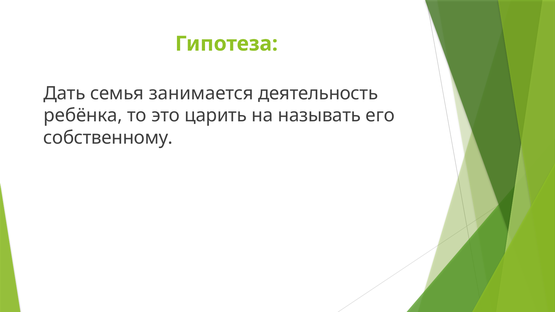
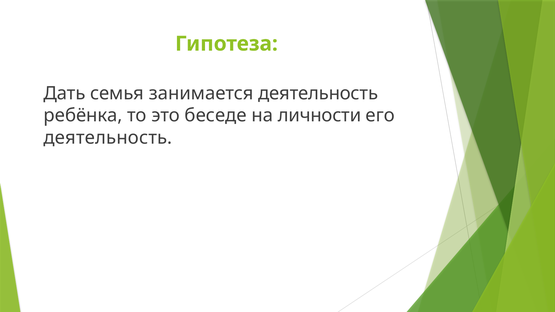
царить: царить -> беседе
называть: называть -> личности
собственному at (108, 138): собственному -> деятельность
